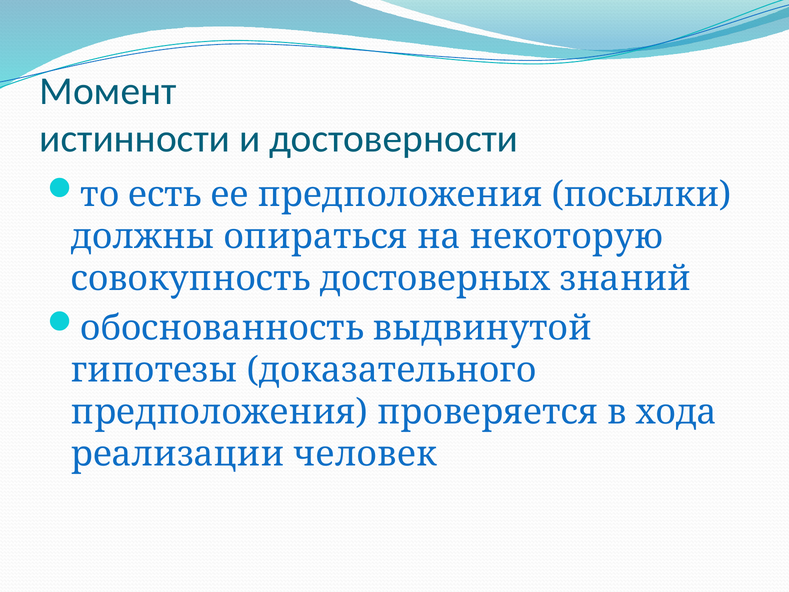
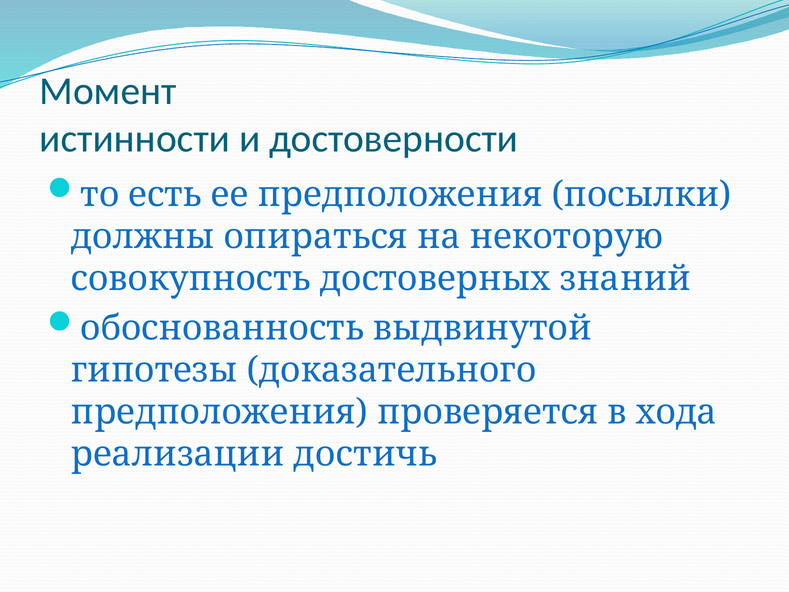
человек: человек -> достичь
